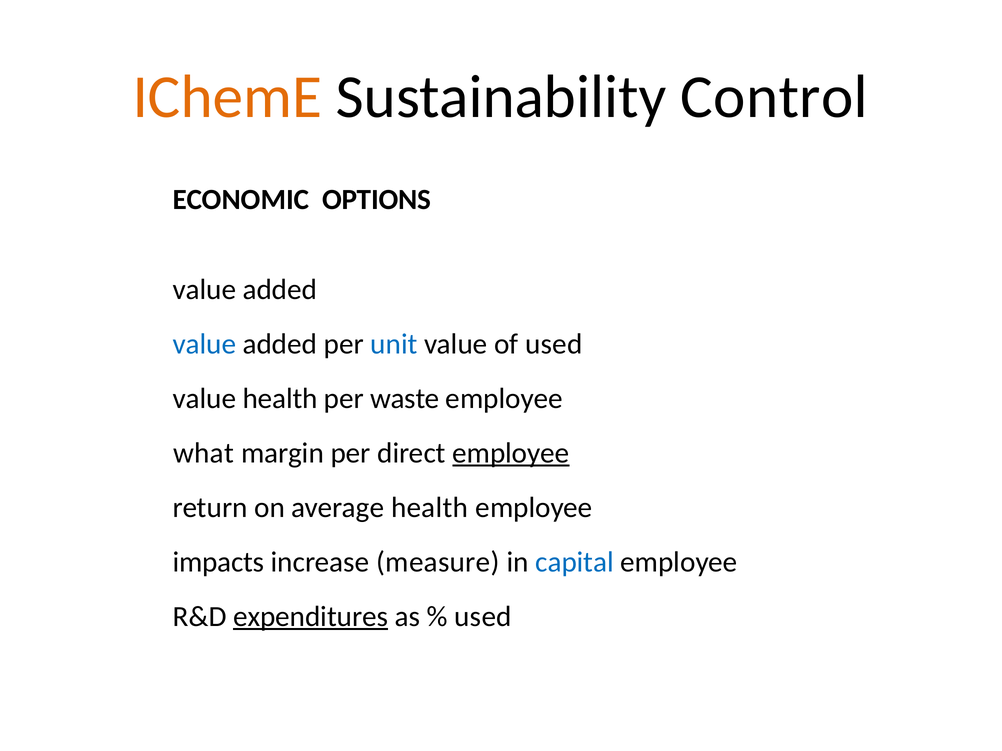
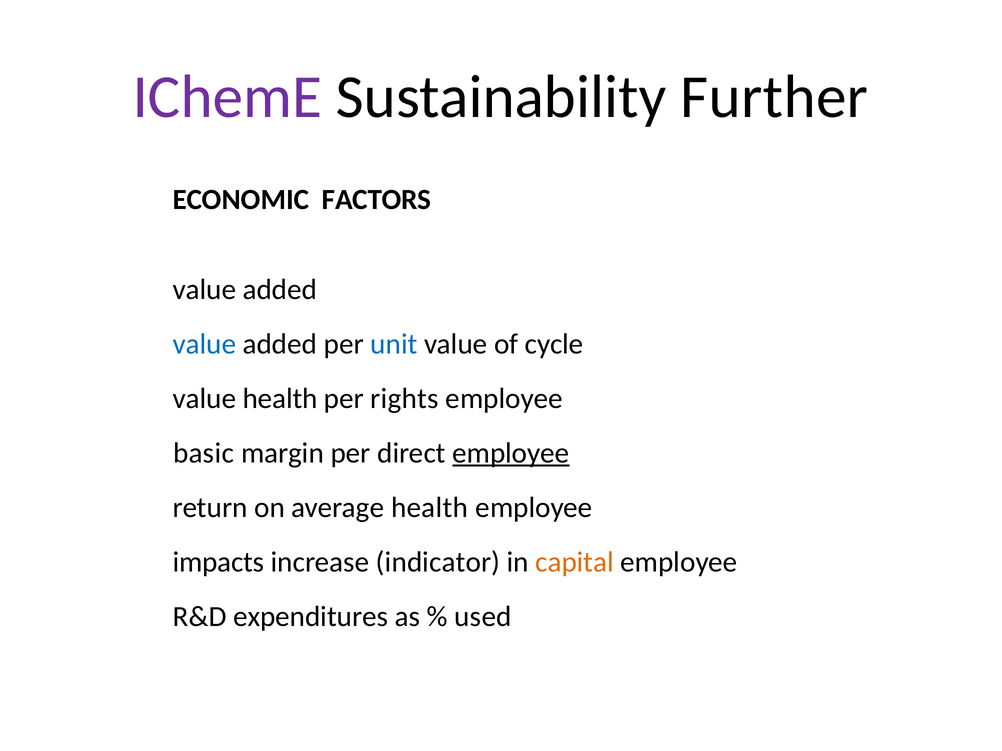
IChemE colour: orange -> purple
Control: Control -> Further
OPTIONS: OPTIONS -> FACTORS
of used: used -> cycle
waste: waste -> rights
what: what -> basic
measure: measure -> indicator
capital colour: blue -> orange
expenditures underline: present -> none
